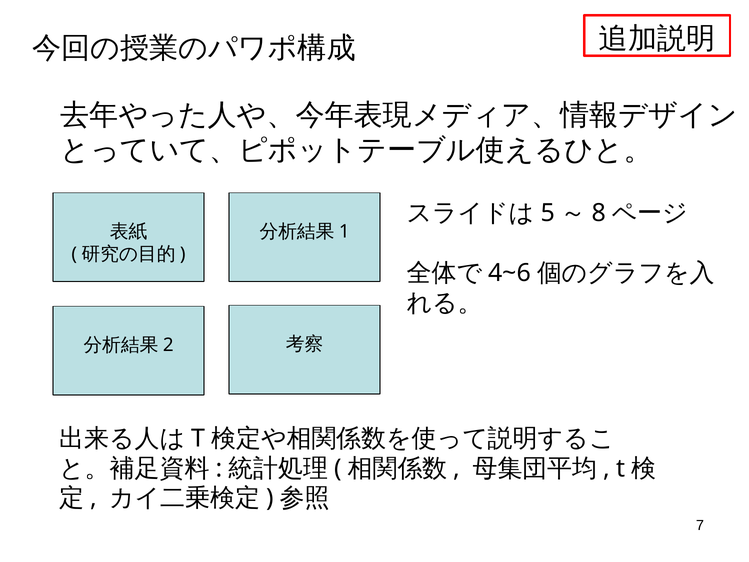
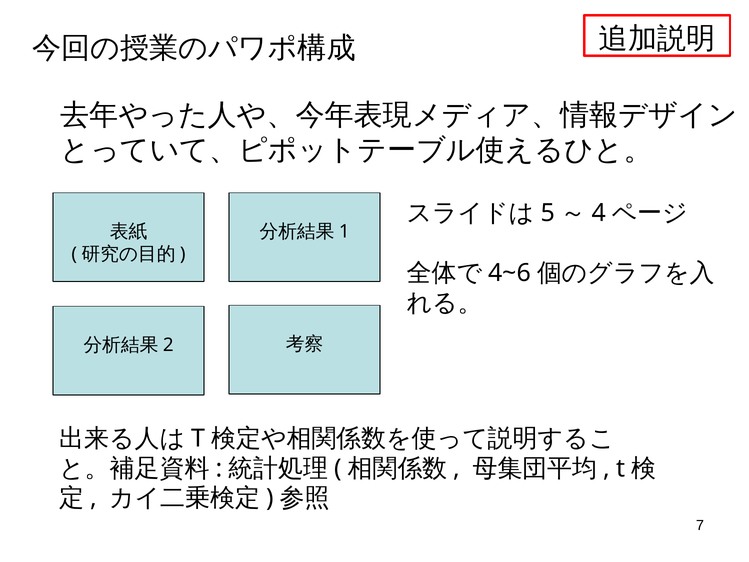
8: 8 -> 4
